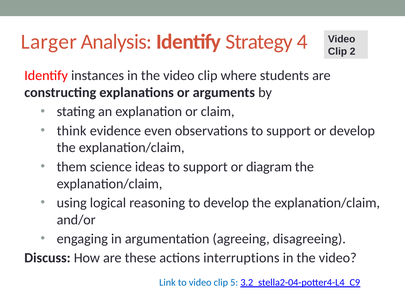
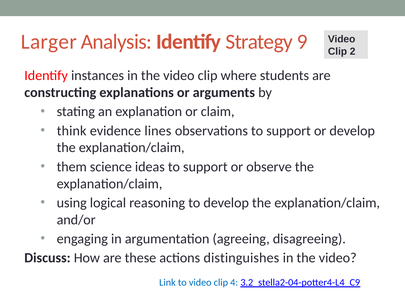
4: 4 -> 9
even: even -> lines
diagram: diagram -> observe
interruptions: interruptions -> distinguishes
5: 5 -> 4
